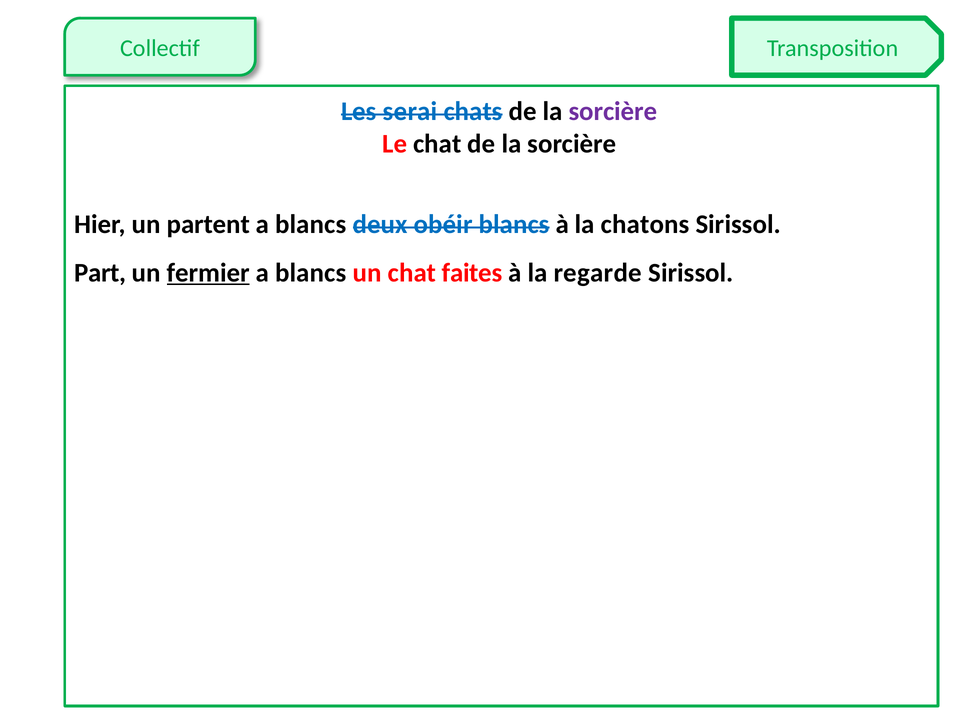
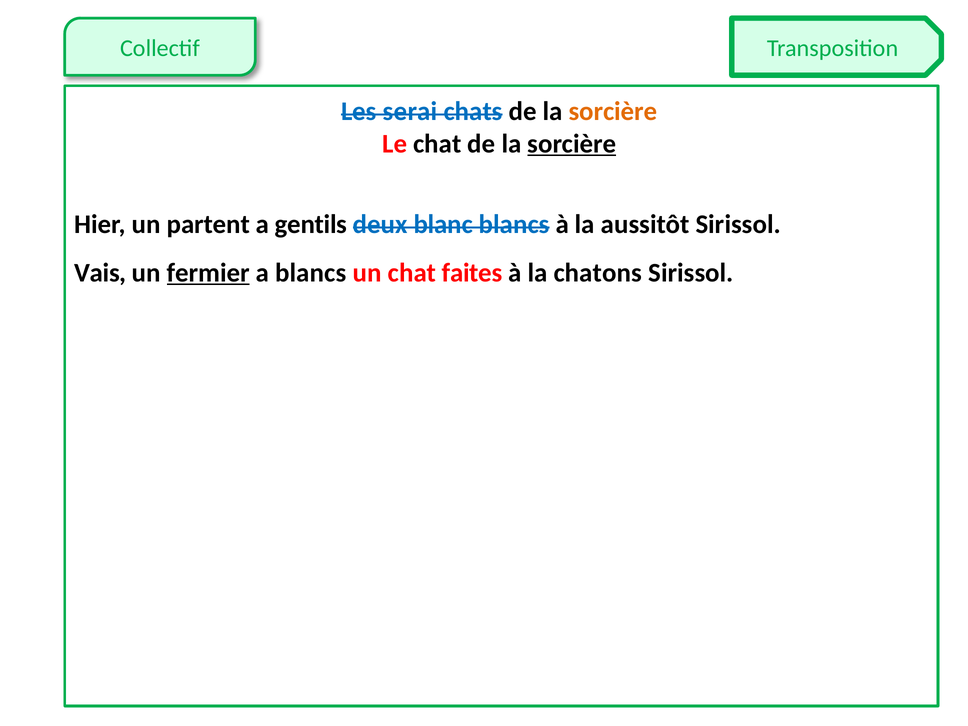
sorcière at (613, 111) colour: purple -> orange
sorcière at (572, 144) underline: none -> present
blancs at (311, 224): blancs -> gentils
obéir: obéir -> blanc
chatons: chatons -> aussitôt
Part: Part -> Vais
regarde: regarde -> chatons
